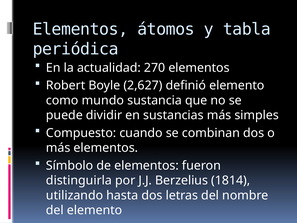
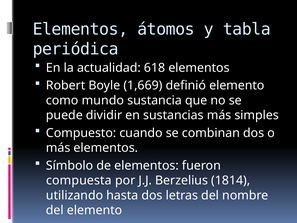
270: 270 -> 618
2,627: 2,627 -> 1,669
distinguirla: distinguirla -> compuesta
